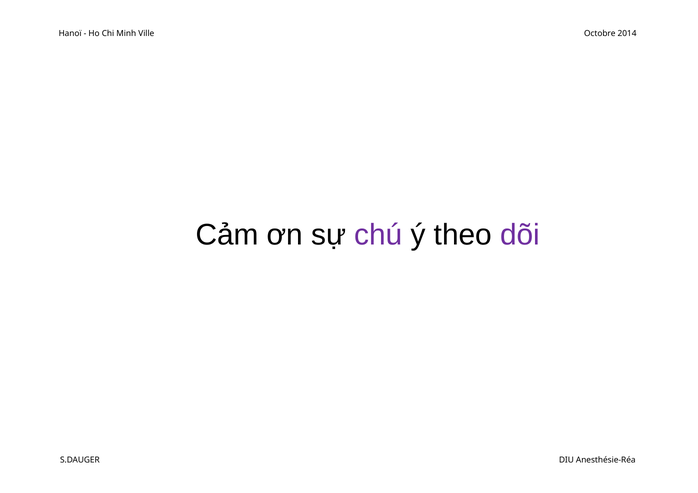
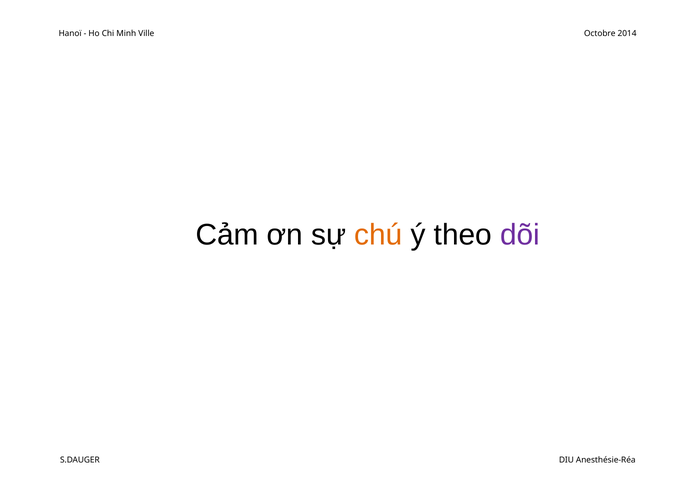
chú colour: purple -> orange
